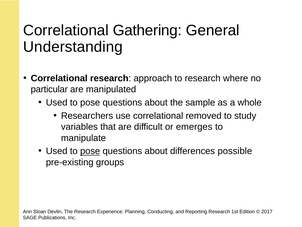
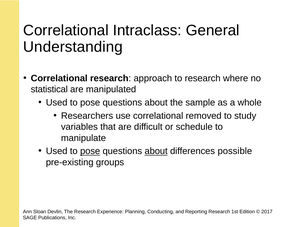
Gathering: Gathering -> Intraclass
particular: particular -> statistical
emerges: emerges -> schedule
about at (156, 151) underline: none -> present
